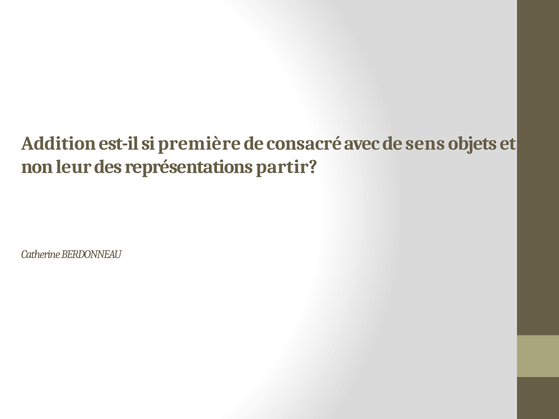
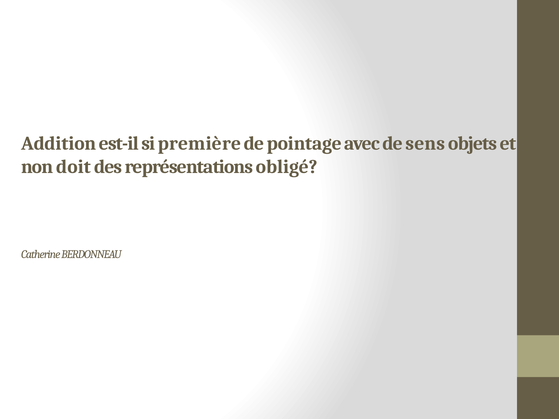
consacré: consacré -> pointage
leur: leur -> doit
partir: partir -> obligé
